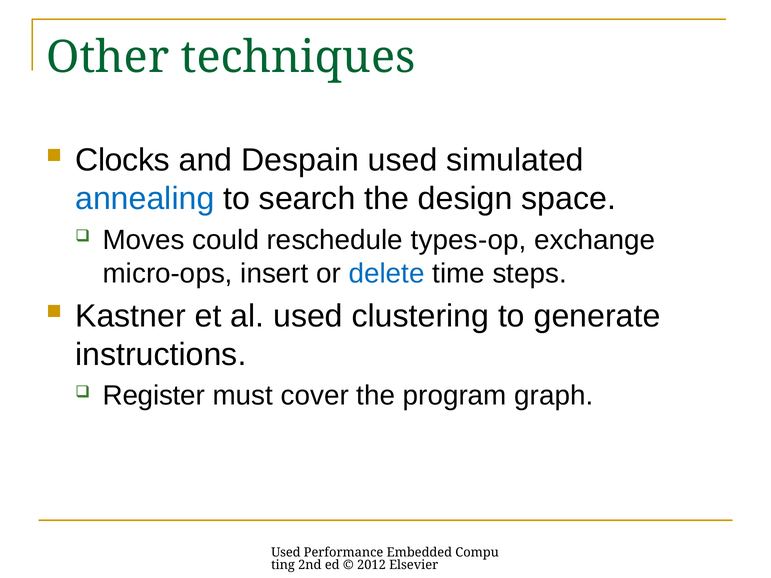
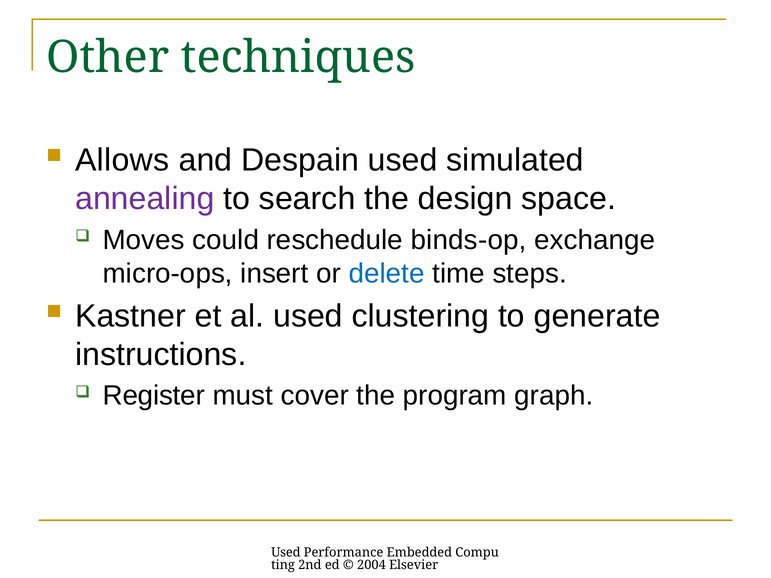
Clocks: Clocks -> Allows
annealing colour: blue -> purple
types-op: types-op -> binds-op
2012: 2012 -> 2004
